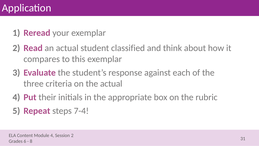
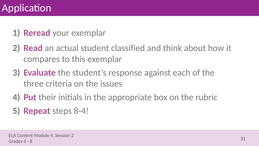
the actual: actual -> issues
7-4: 7-4 -> 8-4
